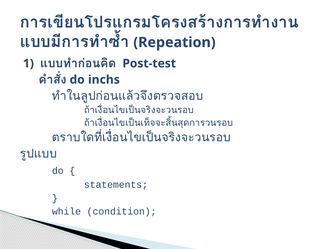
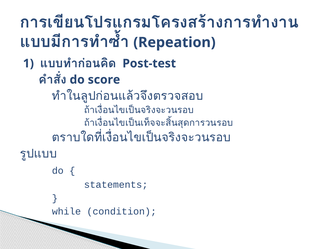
inchs: inchs -> score
